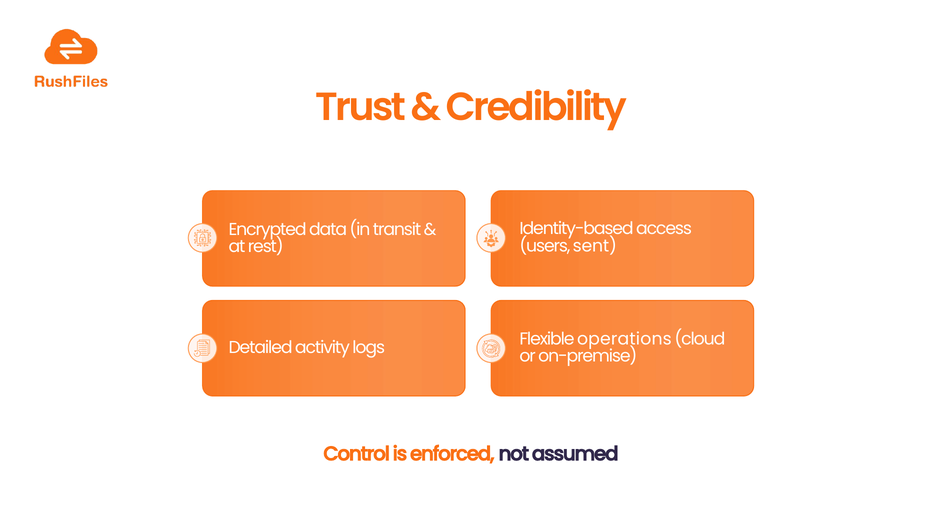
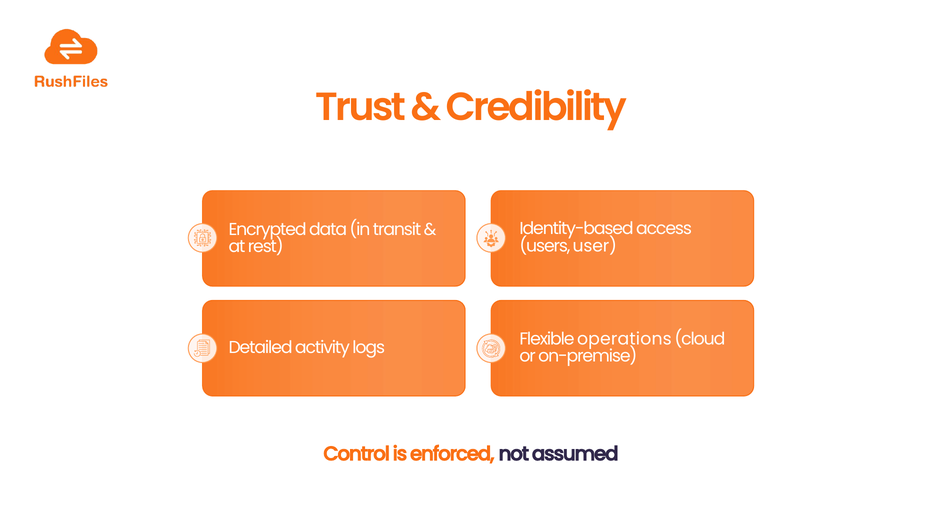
sent: sent -> user
